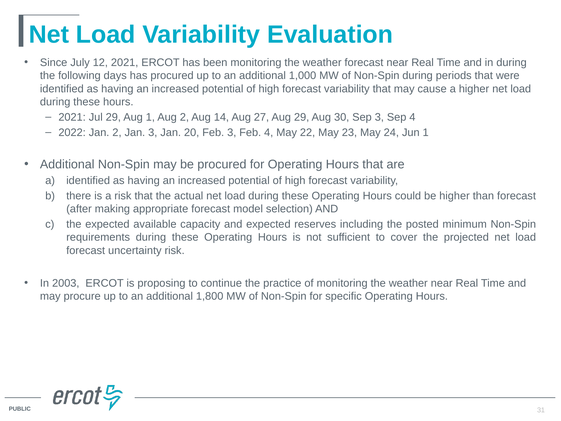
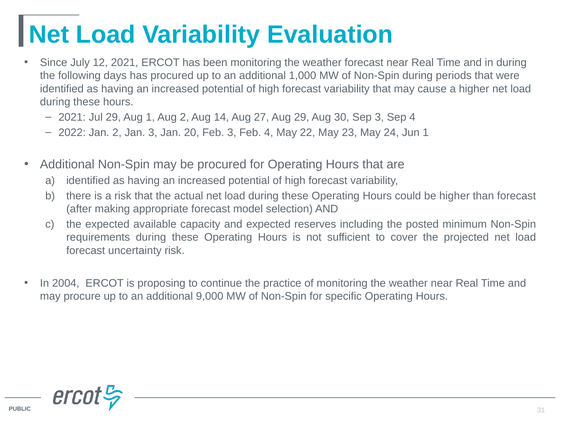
2003: 2003 -> 2004
1,800: 1,800 -> 9,000
